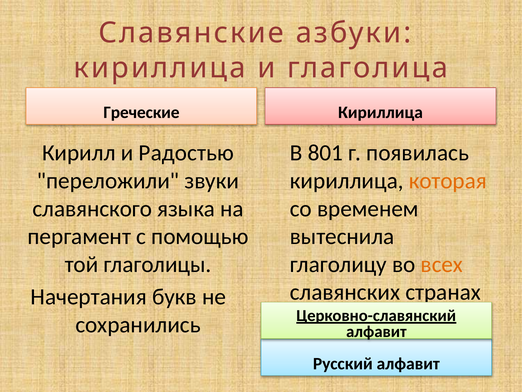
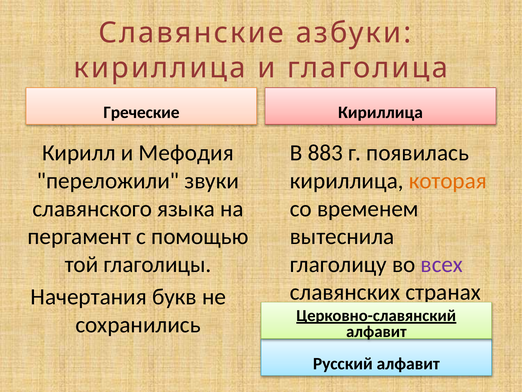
Радостью: Радостью -> Мефодия
801: 801 -> 883
всех colour: orange -> purple
